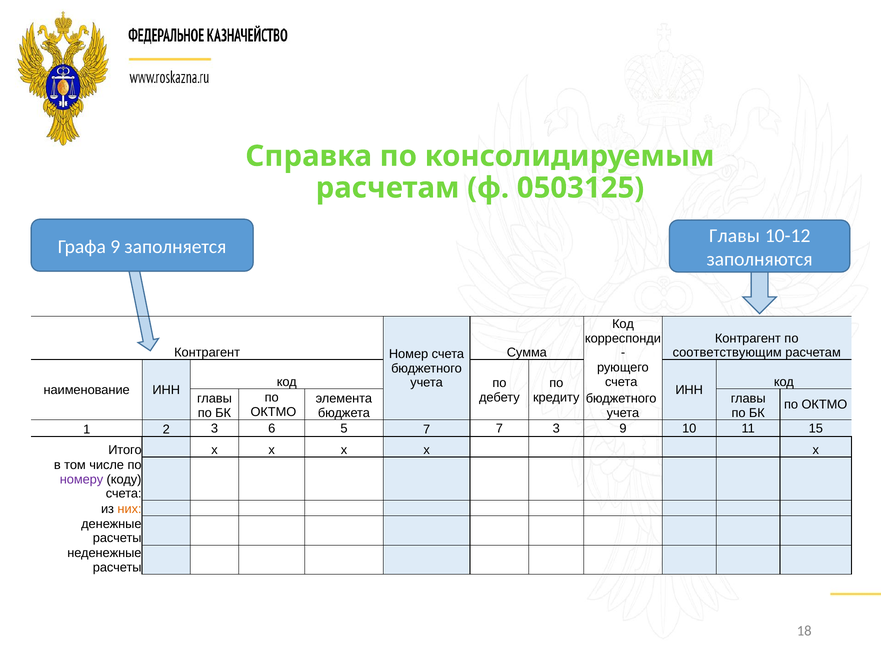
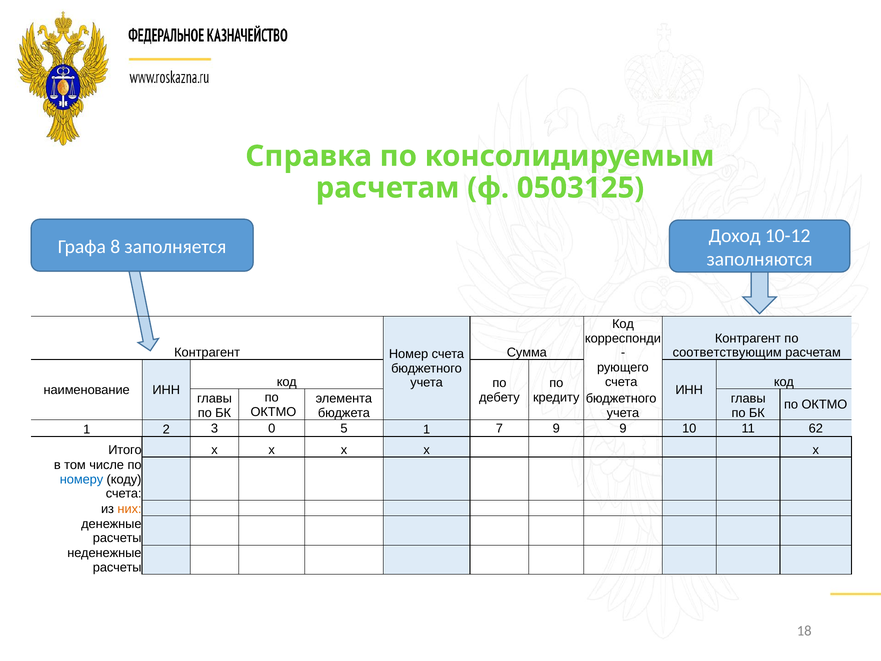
Главы at (735, 236): Главы -> Доход
Графа 9: 9 -> 8
6: 6 -> 0
5 7: 7 -> 1
7 3: 3 -> 9
15: 15 -> 62
номеру colour: purple -> blue
